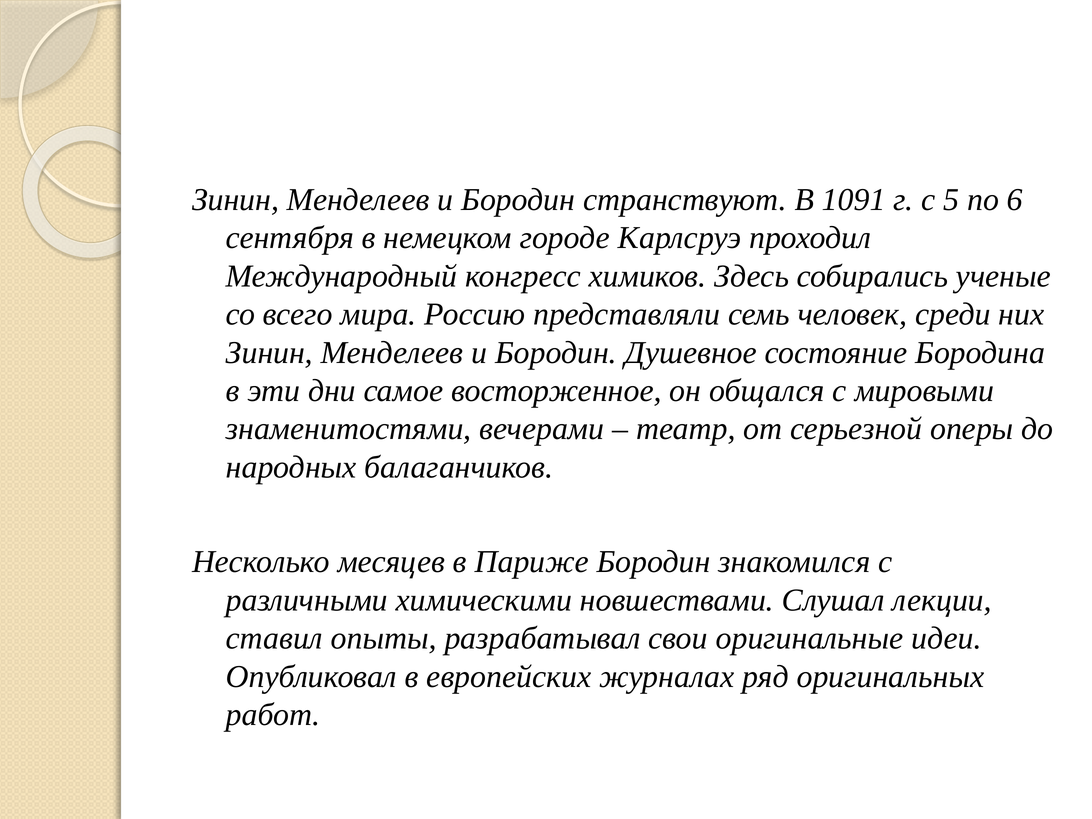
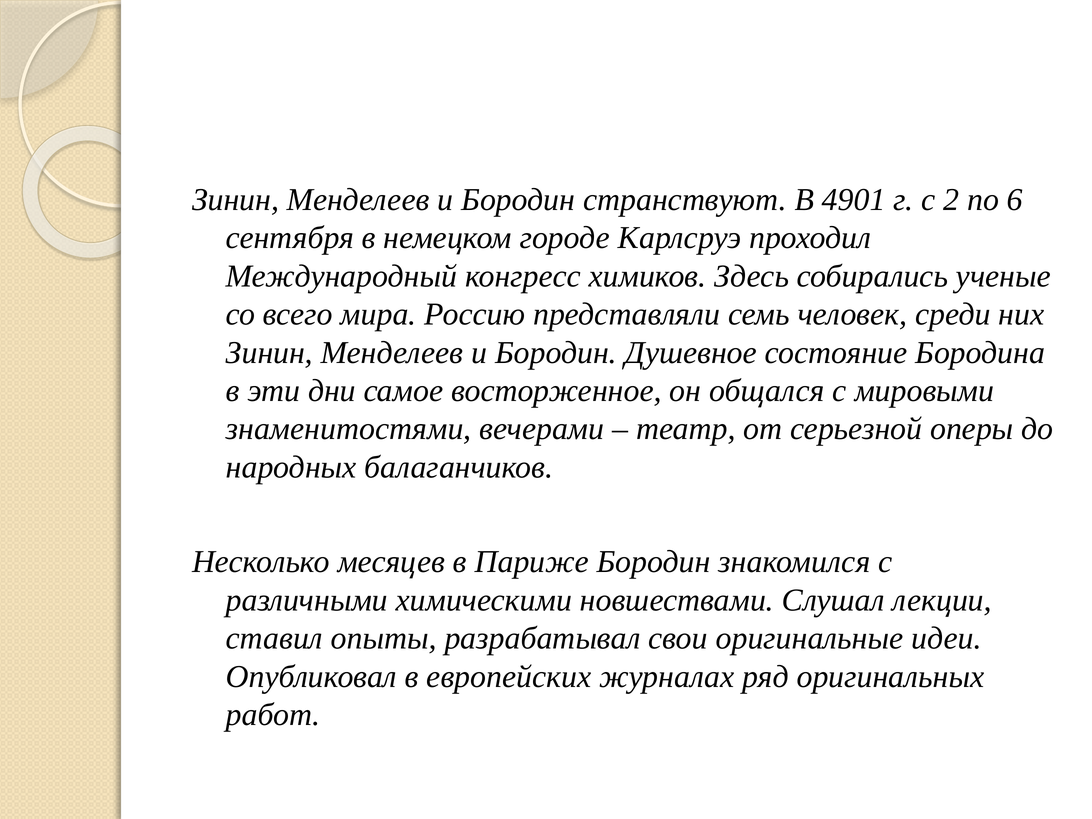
1091: 1091 -> 4901
5: 5 -> 2
